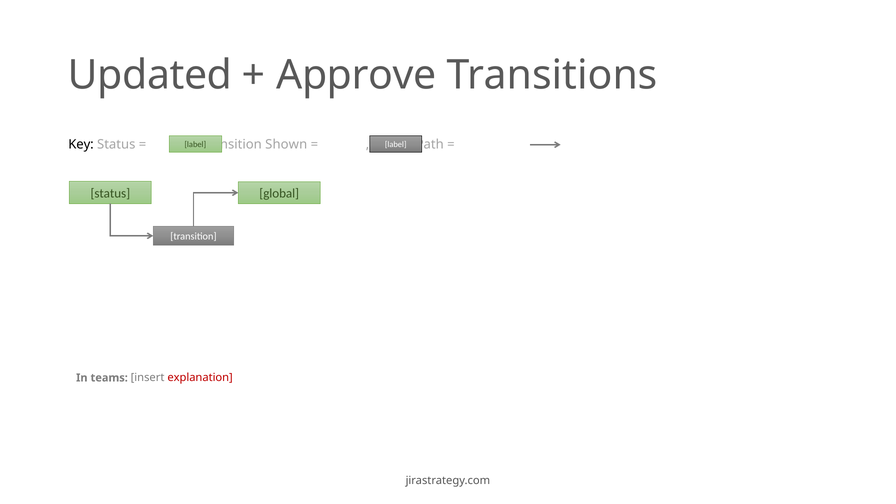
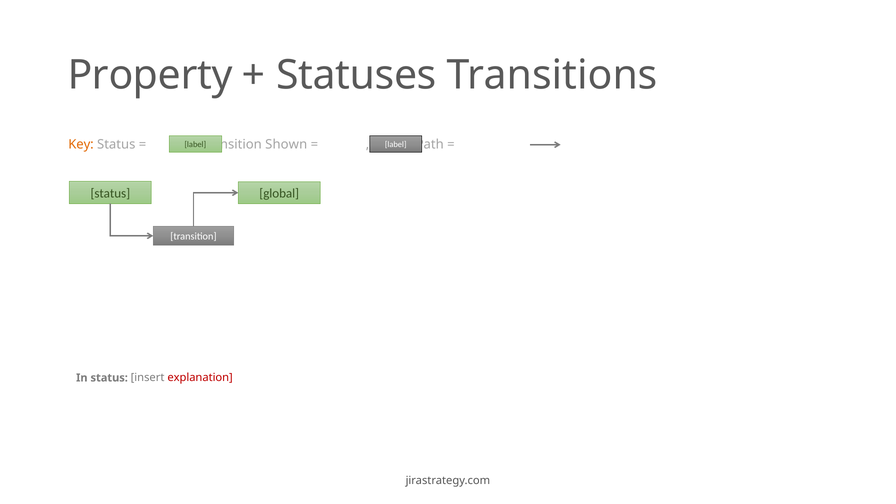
Updated: Updated -> Property
Approve: Approve -> Statuses
Key colour: black -> orange
In teams: teams -> status
